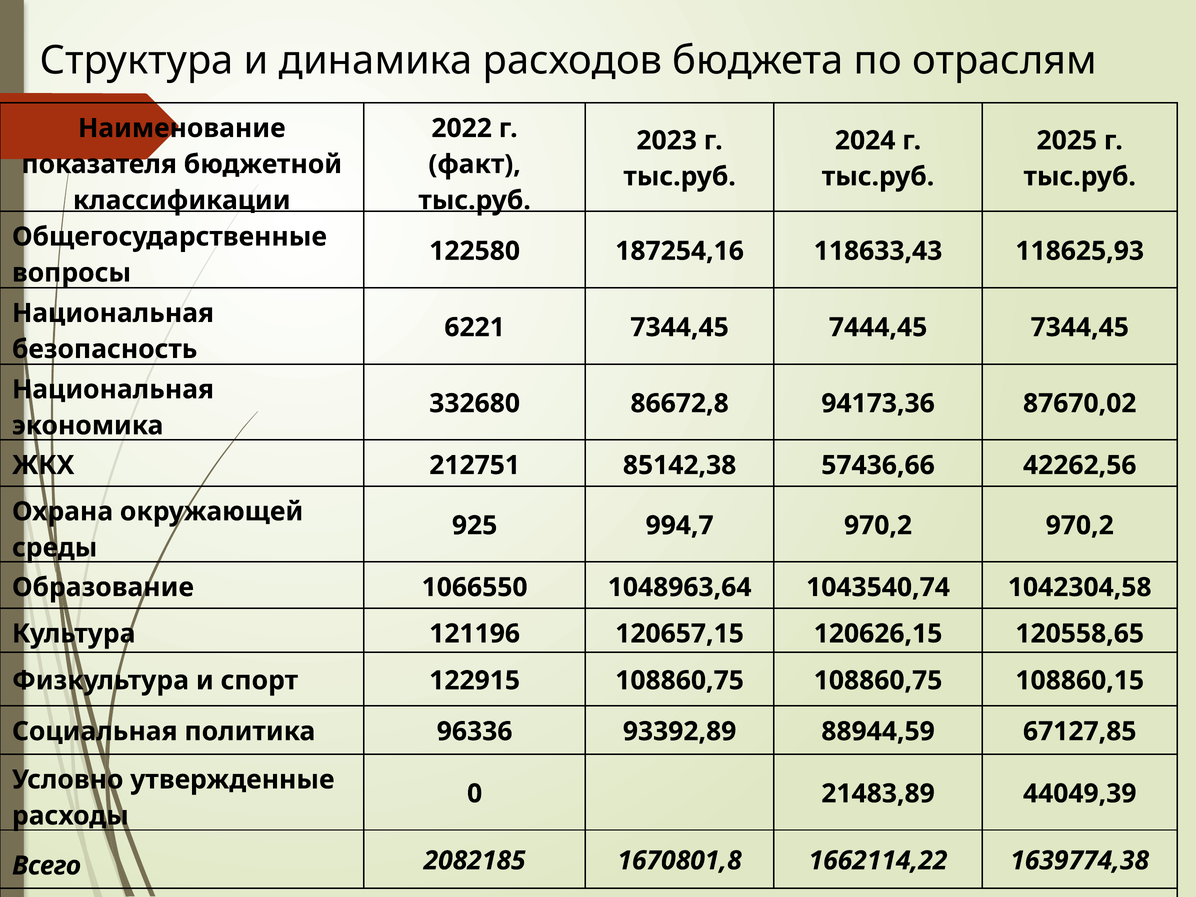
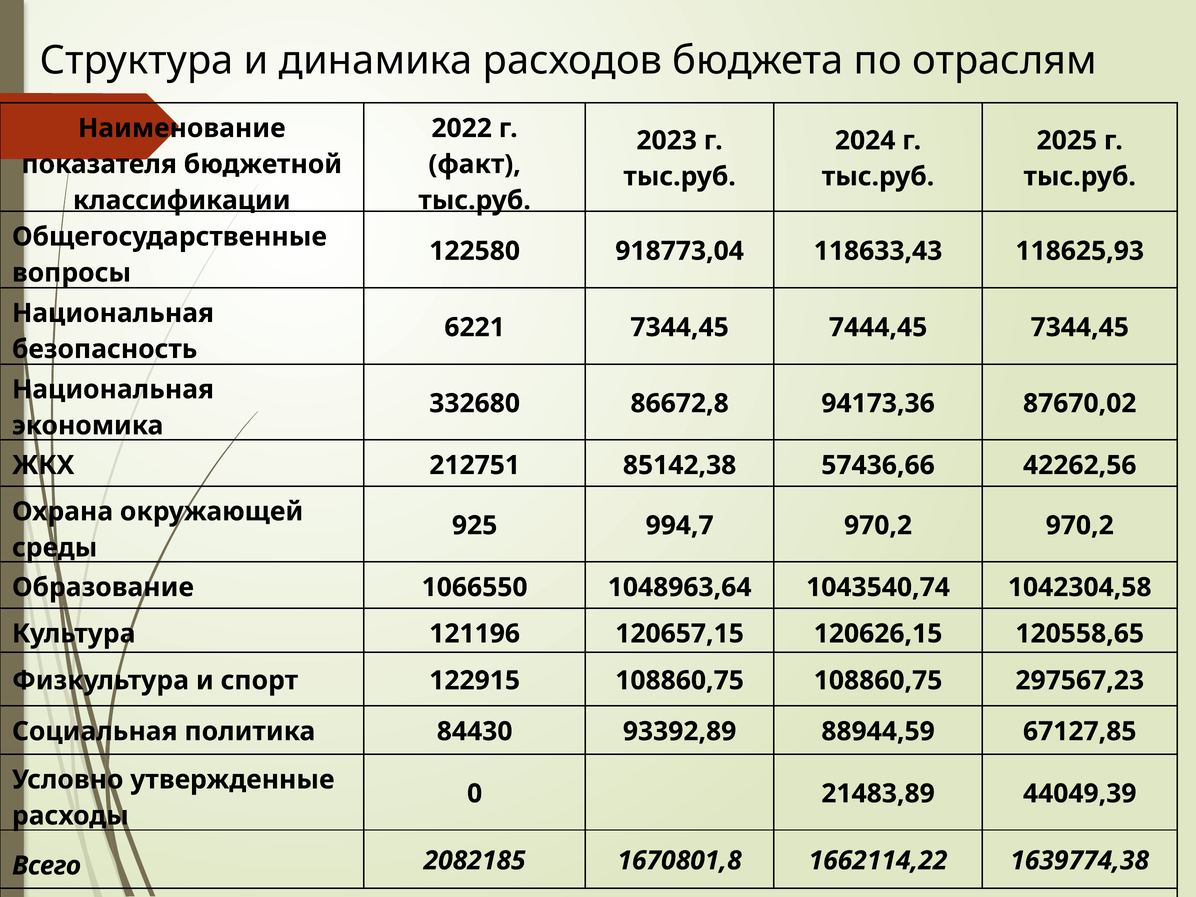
187254,16: 187254,16 -> 918773,04
108860,15: 108860,15 -> 297567,23
96336: 96336 -> 84430
